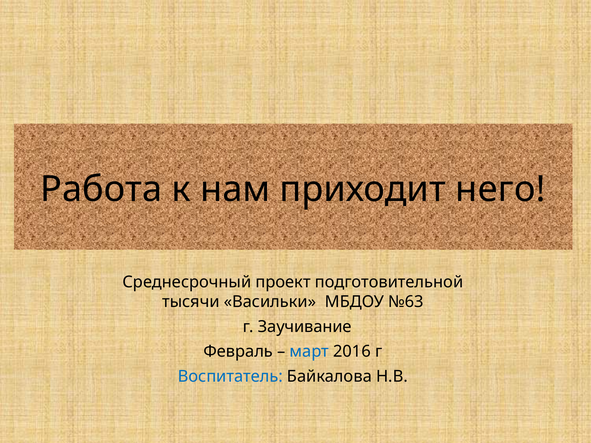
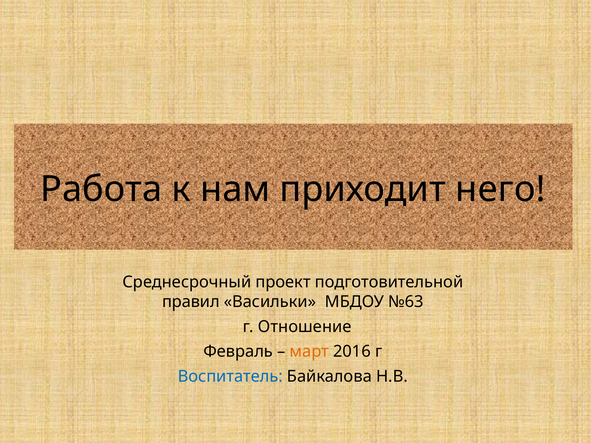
тысячи: тысячи -> правил
Заучивание: Заучивание -> Отношение
март colour: blue -> orange
